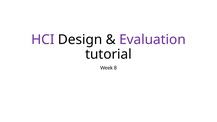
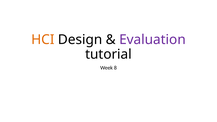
HCI colour: purple -> orange
